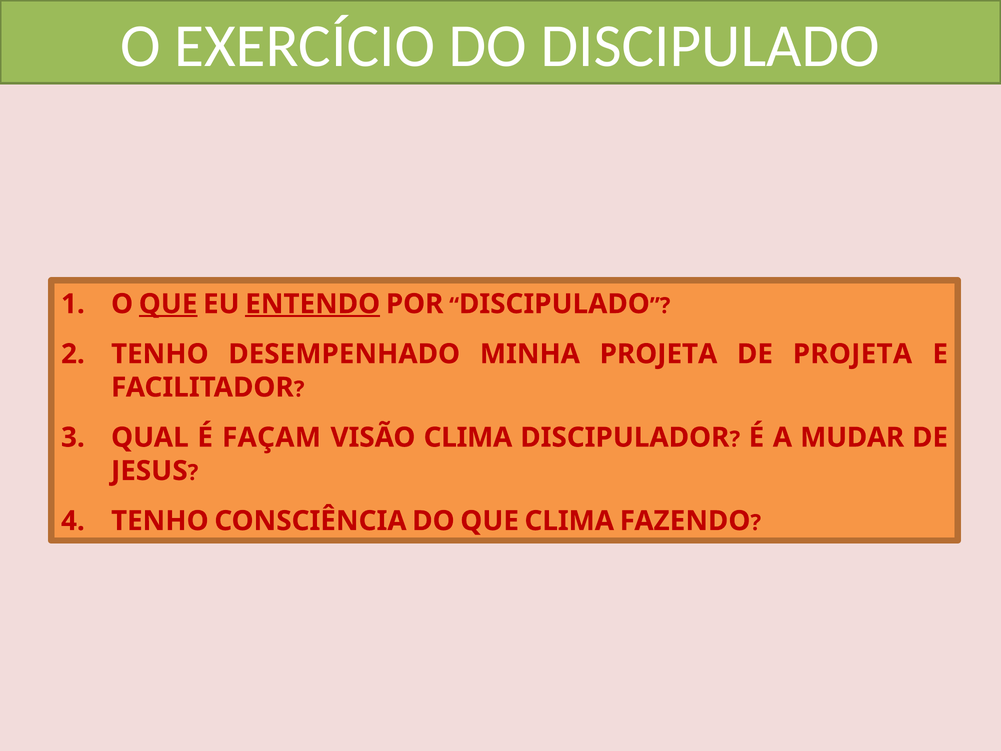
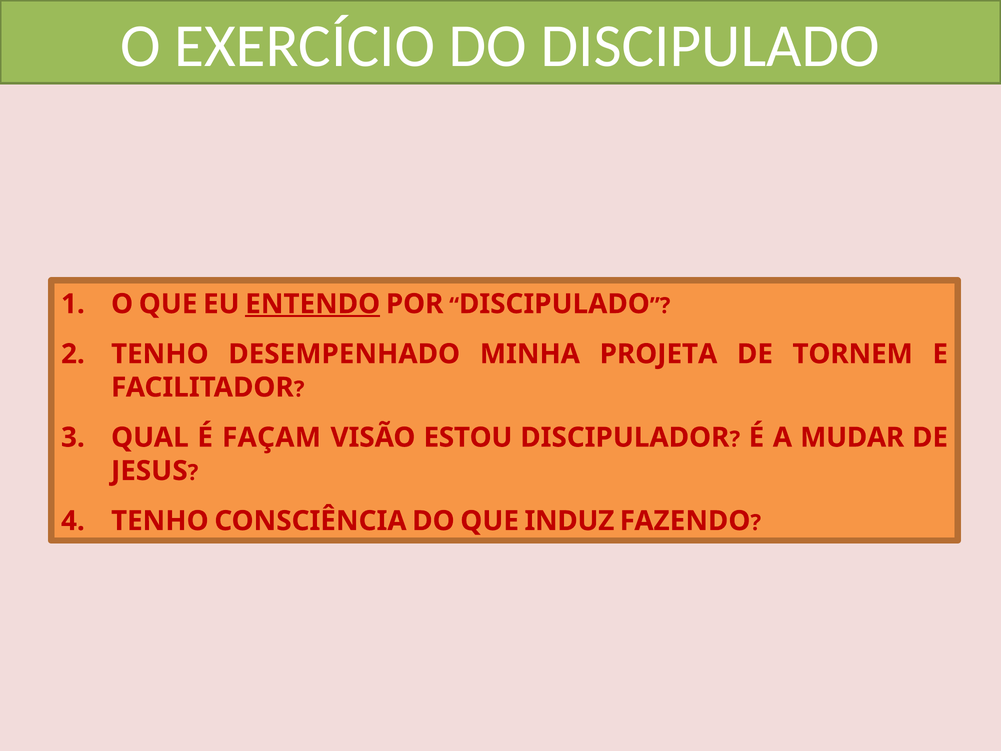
QUE at (168, 304) underline: present -> none
DE PROJETA: PROJETA -> TORNEM
VISÃO CLIMA: CLIMA -> ESTOU
QUE CLIMA: CLIMA -> INDUZ
